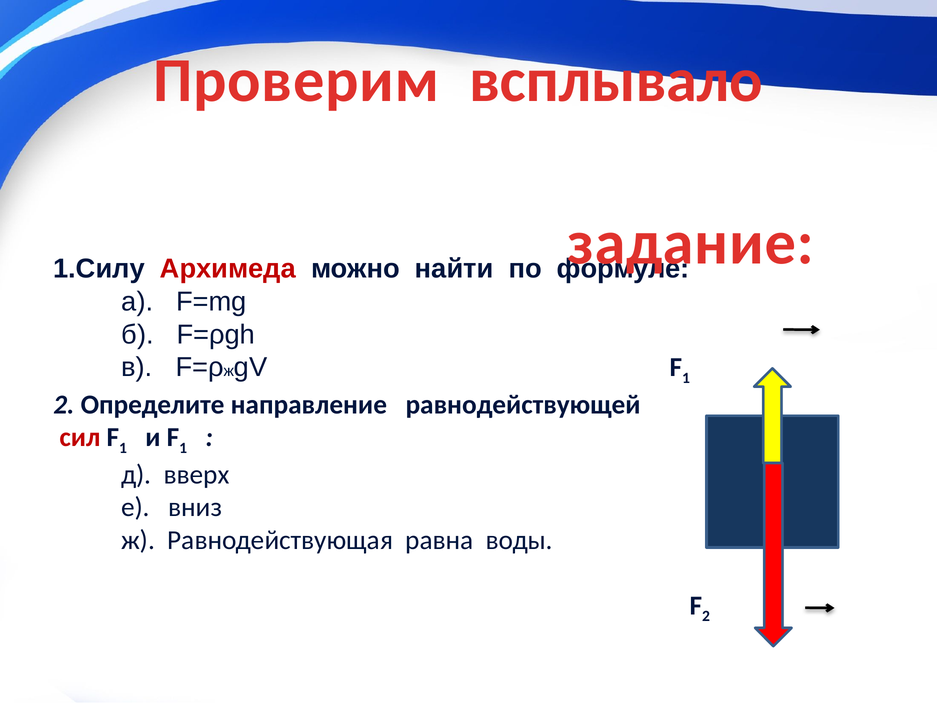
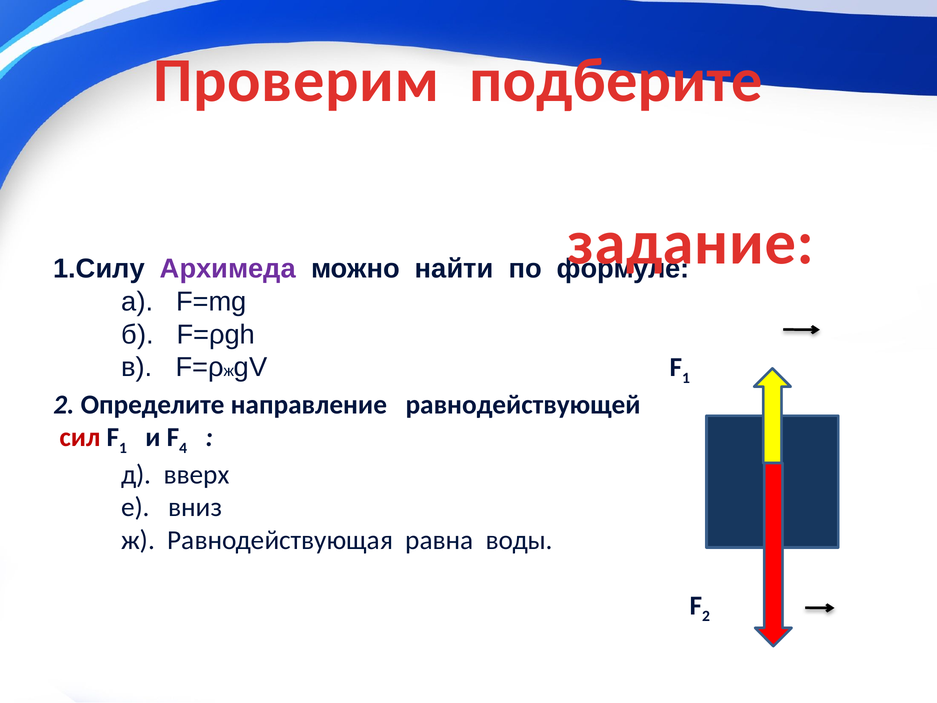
всплывало: всплывало -> подберите
Архимеда colour: red -> purple
1 at (183, 448): 1 -> 4
